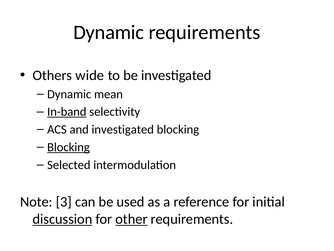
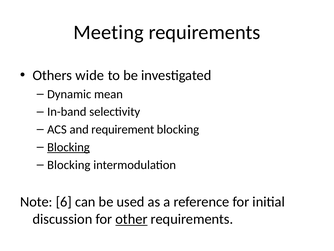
Dynamic at (109, 32): Dynamic -> Meeting
In-band underline: present -> none
and investigated: investigated -> requirement
Selected at (69, 165): Selected -> Blocking
3: 3 -> 6
discussion underline: present -> none
